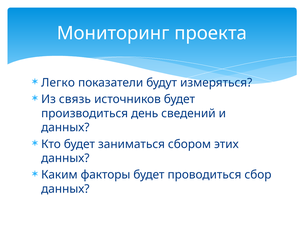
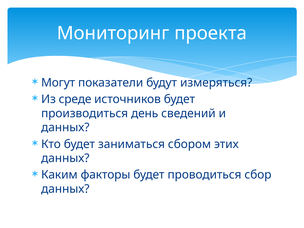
Легко: Легко -> Могут
связь: связь -> среде
